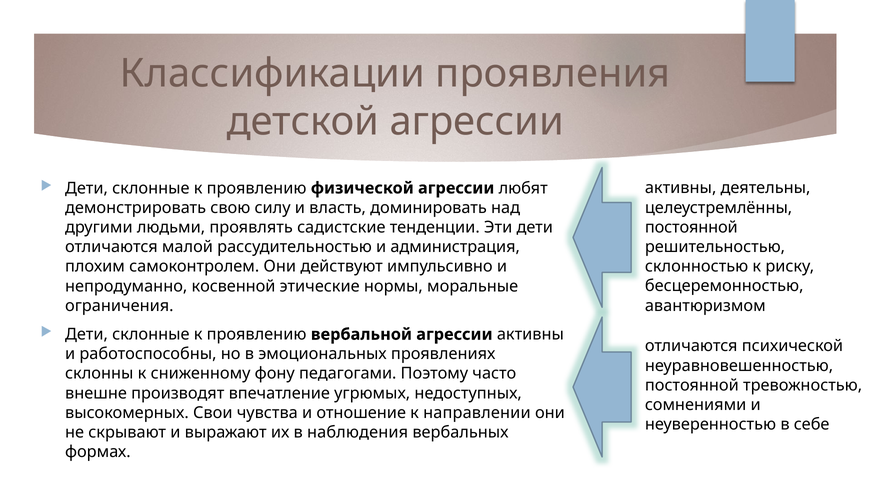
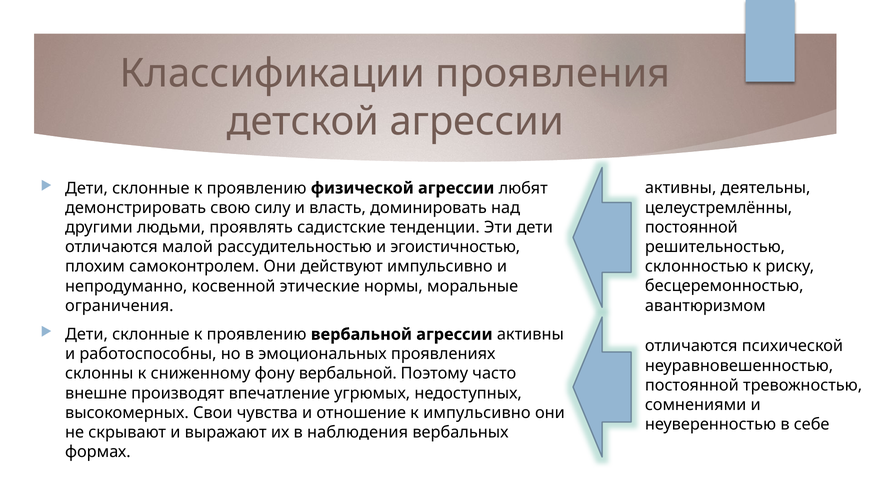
администрация: администрация -> эгоистичностью
фону педагогами: педагогами -> вербальной
к направлении: направлении -> импульсивно
